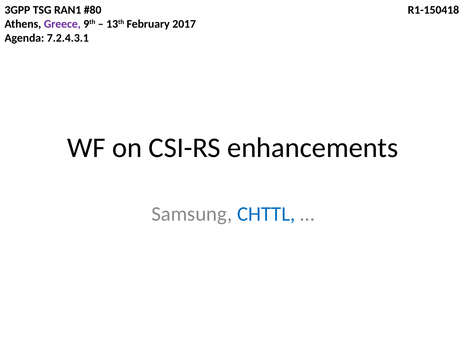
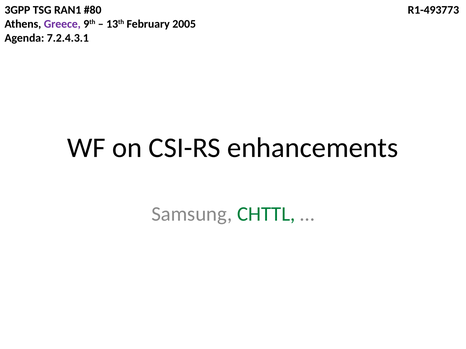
R1-150418: R1-150418 -> R1-493773
2017: 2017 -> 2005
CHTTL colour: blue -> green
